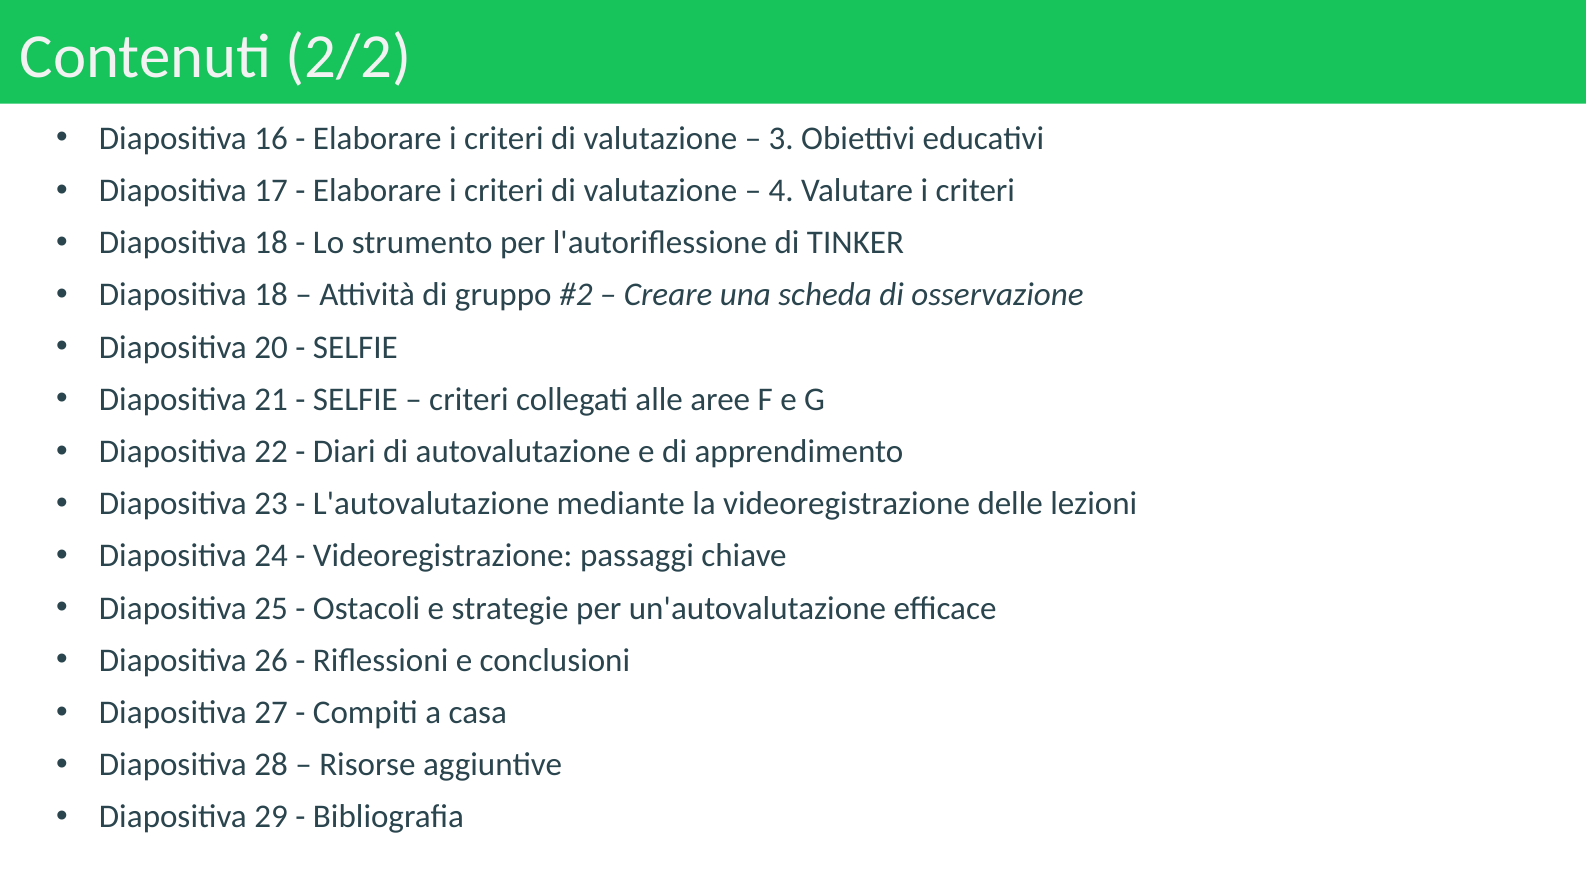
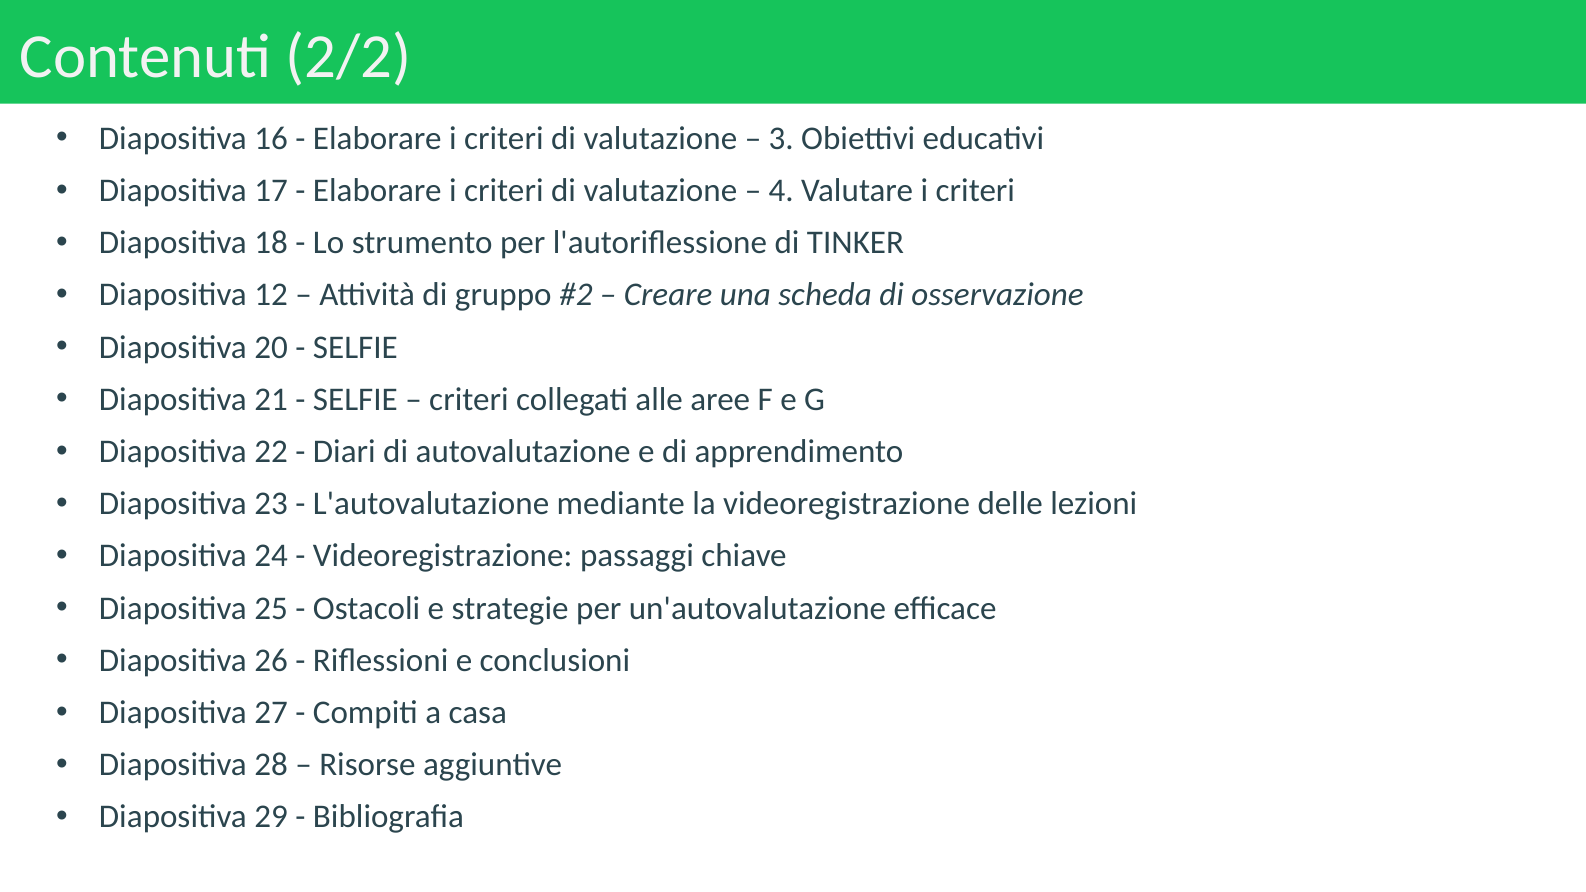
18 at (271, 295): 18 -> 12
